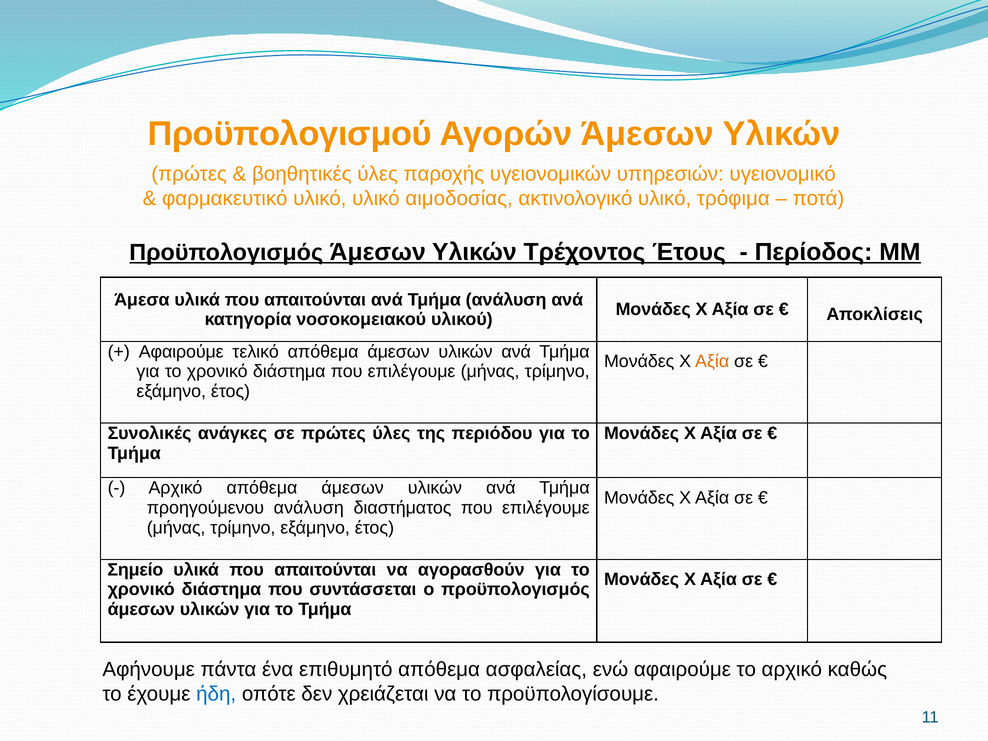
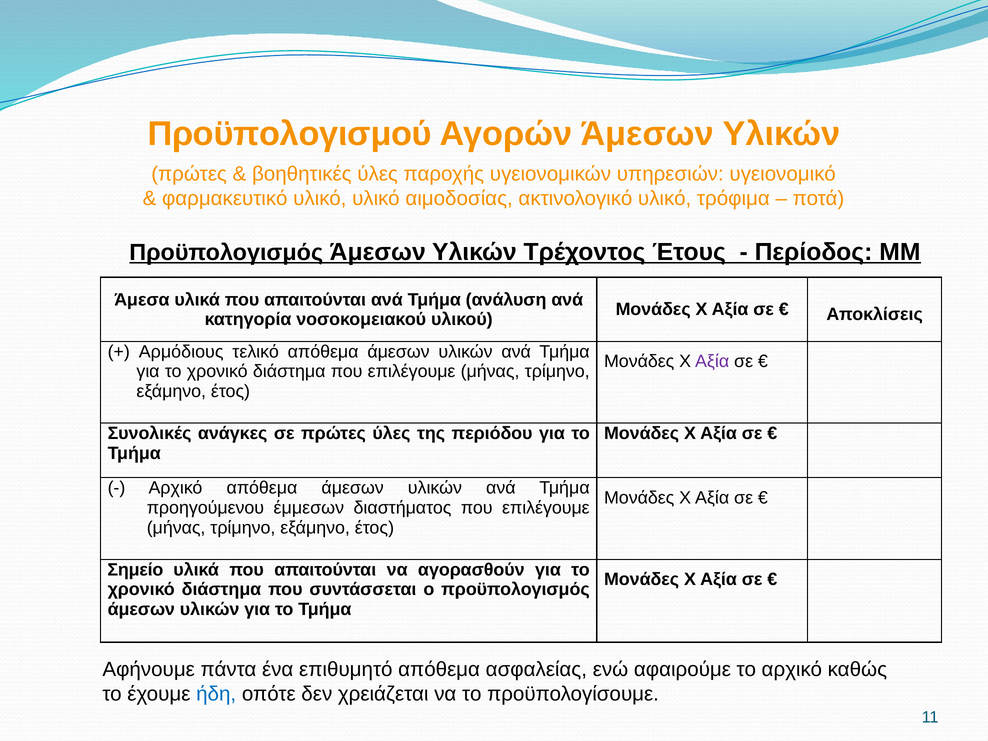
Αφαιρούμε at (181, 352): Αφαιρούμε -> Αρμόδιους
Αξία at (712, 362) colour: orange -> purple
προηγούμενου ανάλυση: ανάλυση -> έμμεσων
